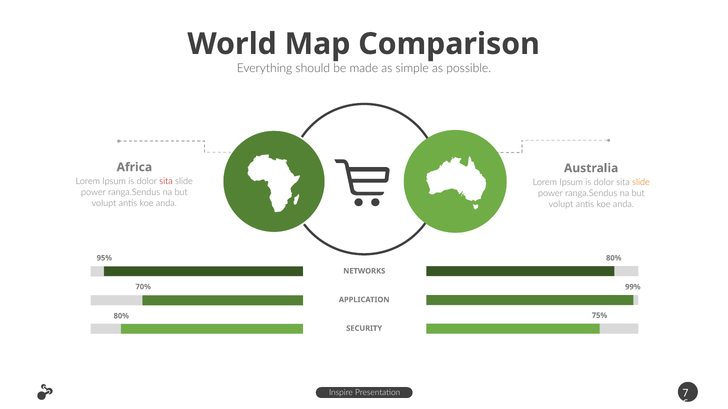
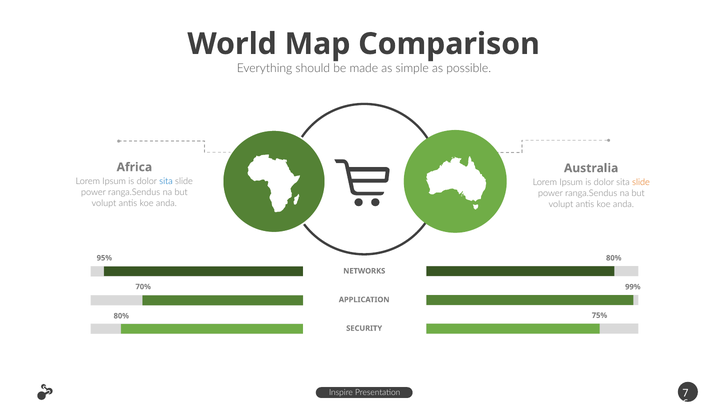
sita at (166, 182) colour: red -> blue
